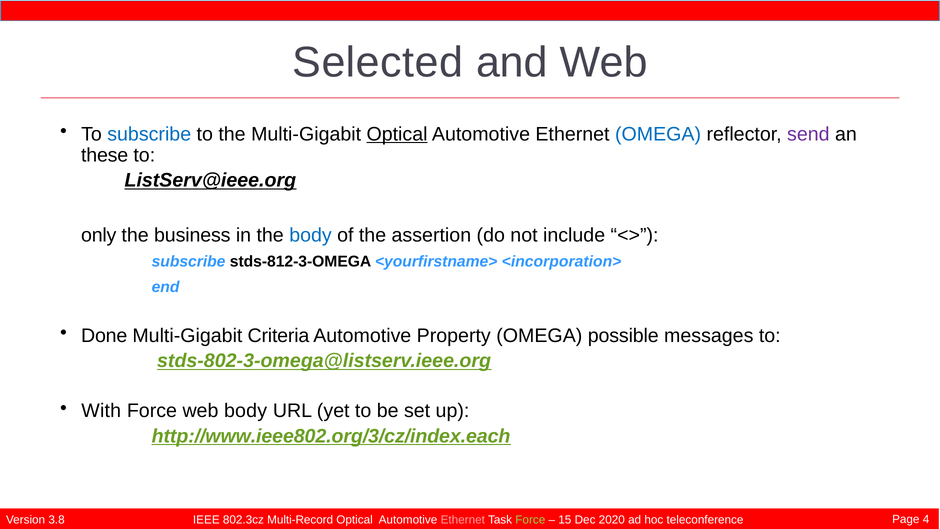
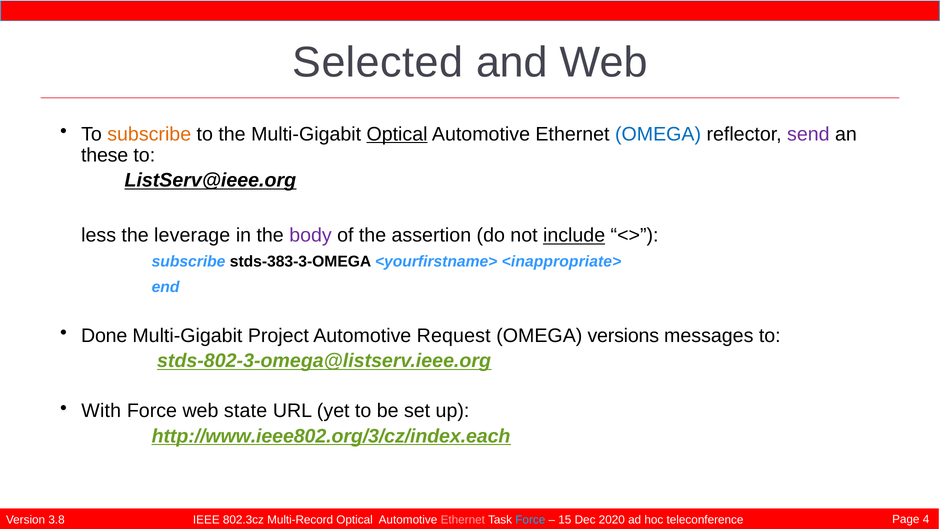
subscribe at (149, 134) colour: blue -> orange
only: only -> less
business: business -> leverage
body at (311, 235) colour: blue -> purple
include underline: none -> present
stds-812-3-OMEGA: stds-812-3-OMEGA -> stds-383-3-OMEGA
<incorporation>: <incorporation> -> <inappropriate>
Criteria: Criteria -> Project
Property: Property -> Request
possible: possible -> versions
web body: body -> state
Force at (530, 519) colour: light green -> light blue
